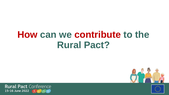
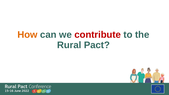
How colour: red -> orange
